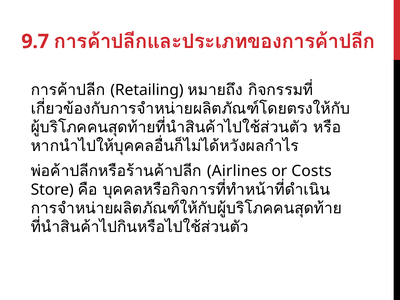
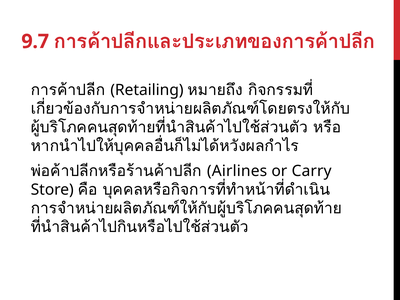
Costs: Costs -> Carry
